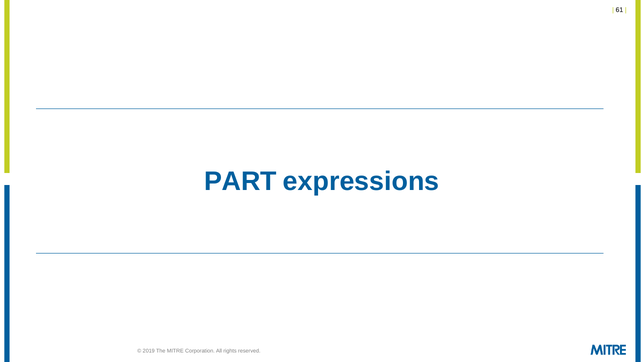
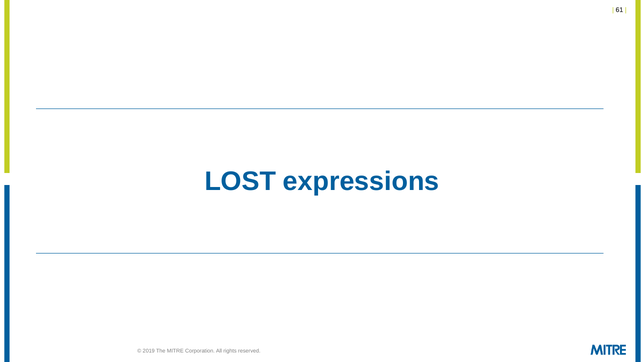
PART: PART -> LOST
